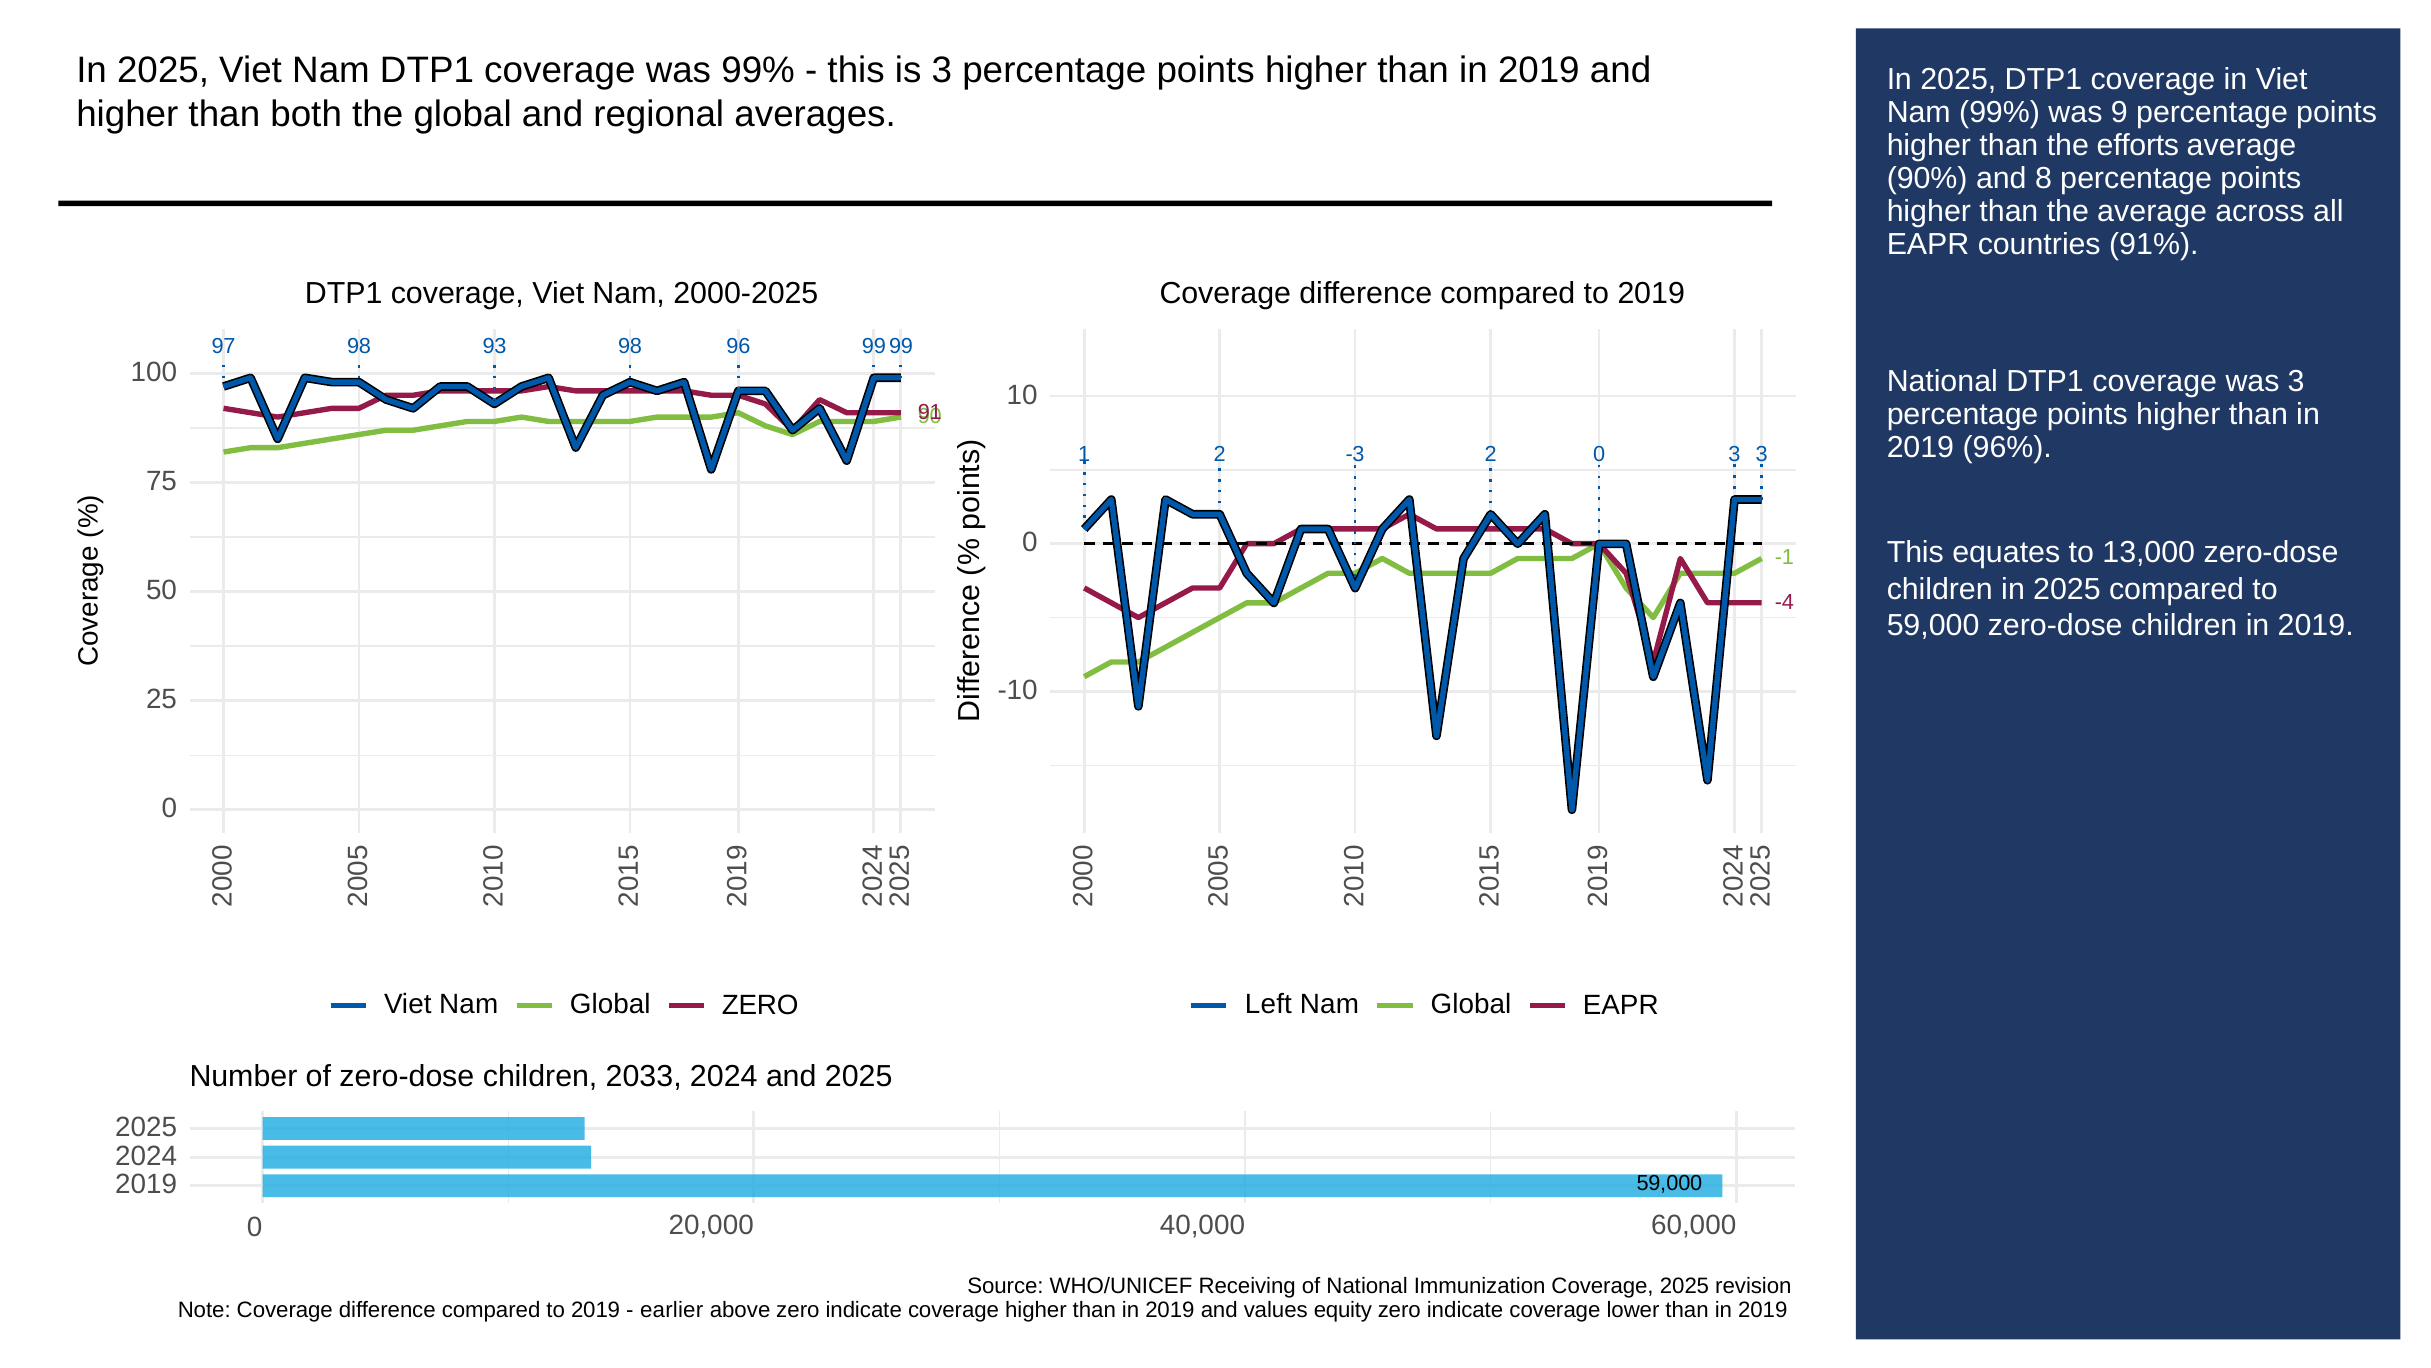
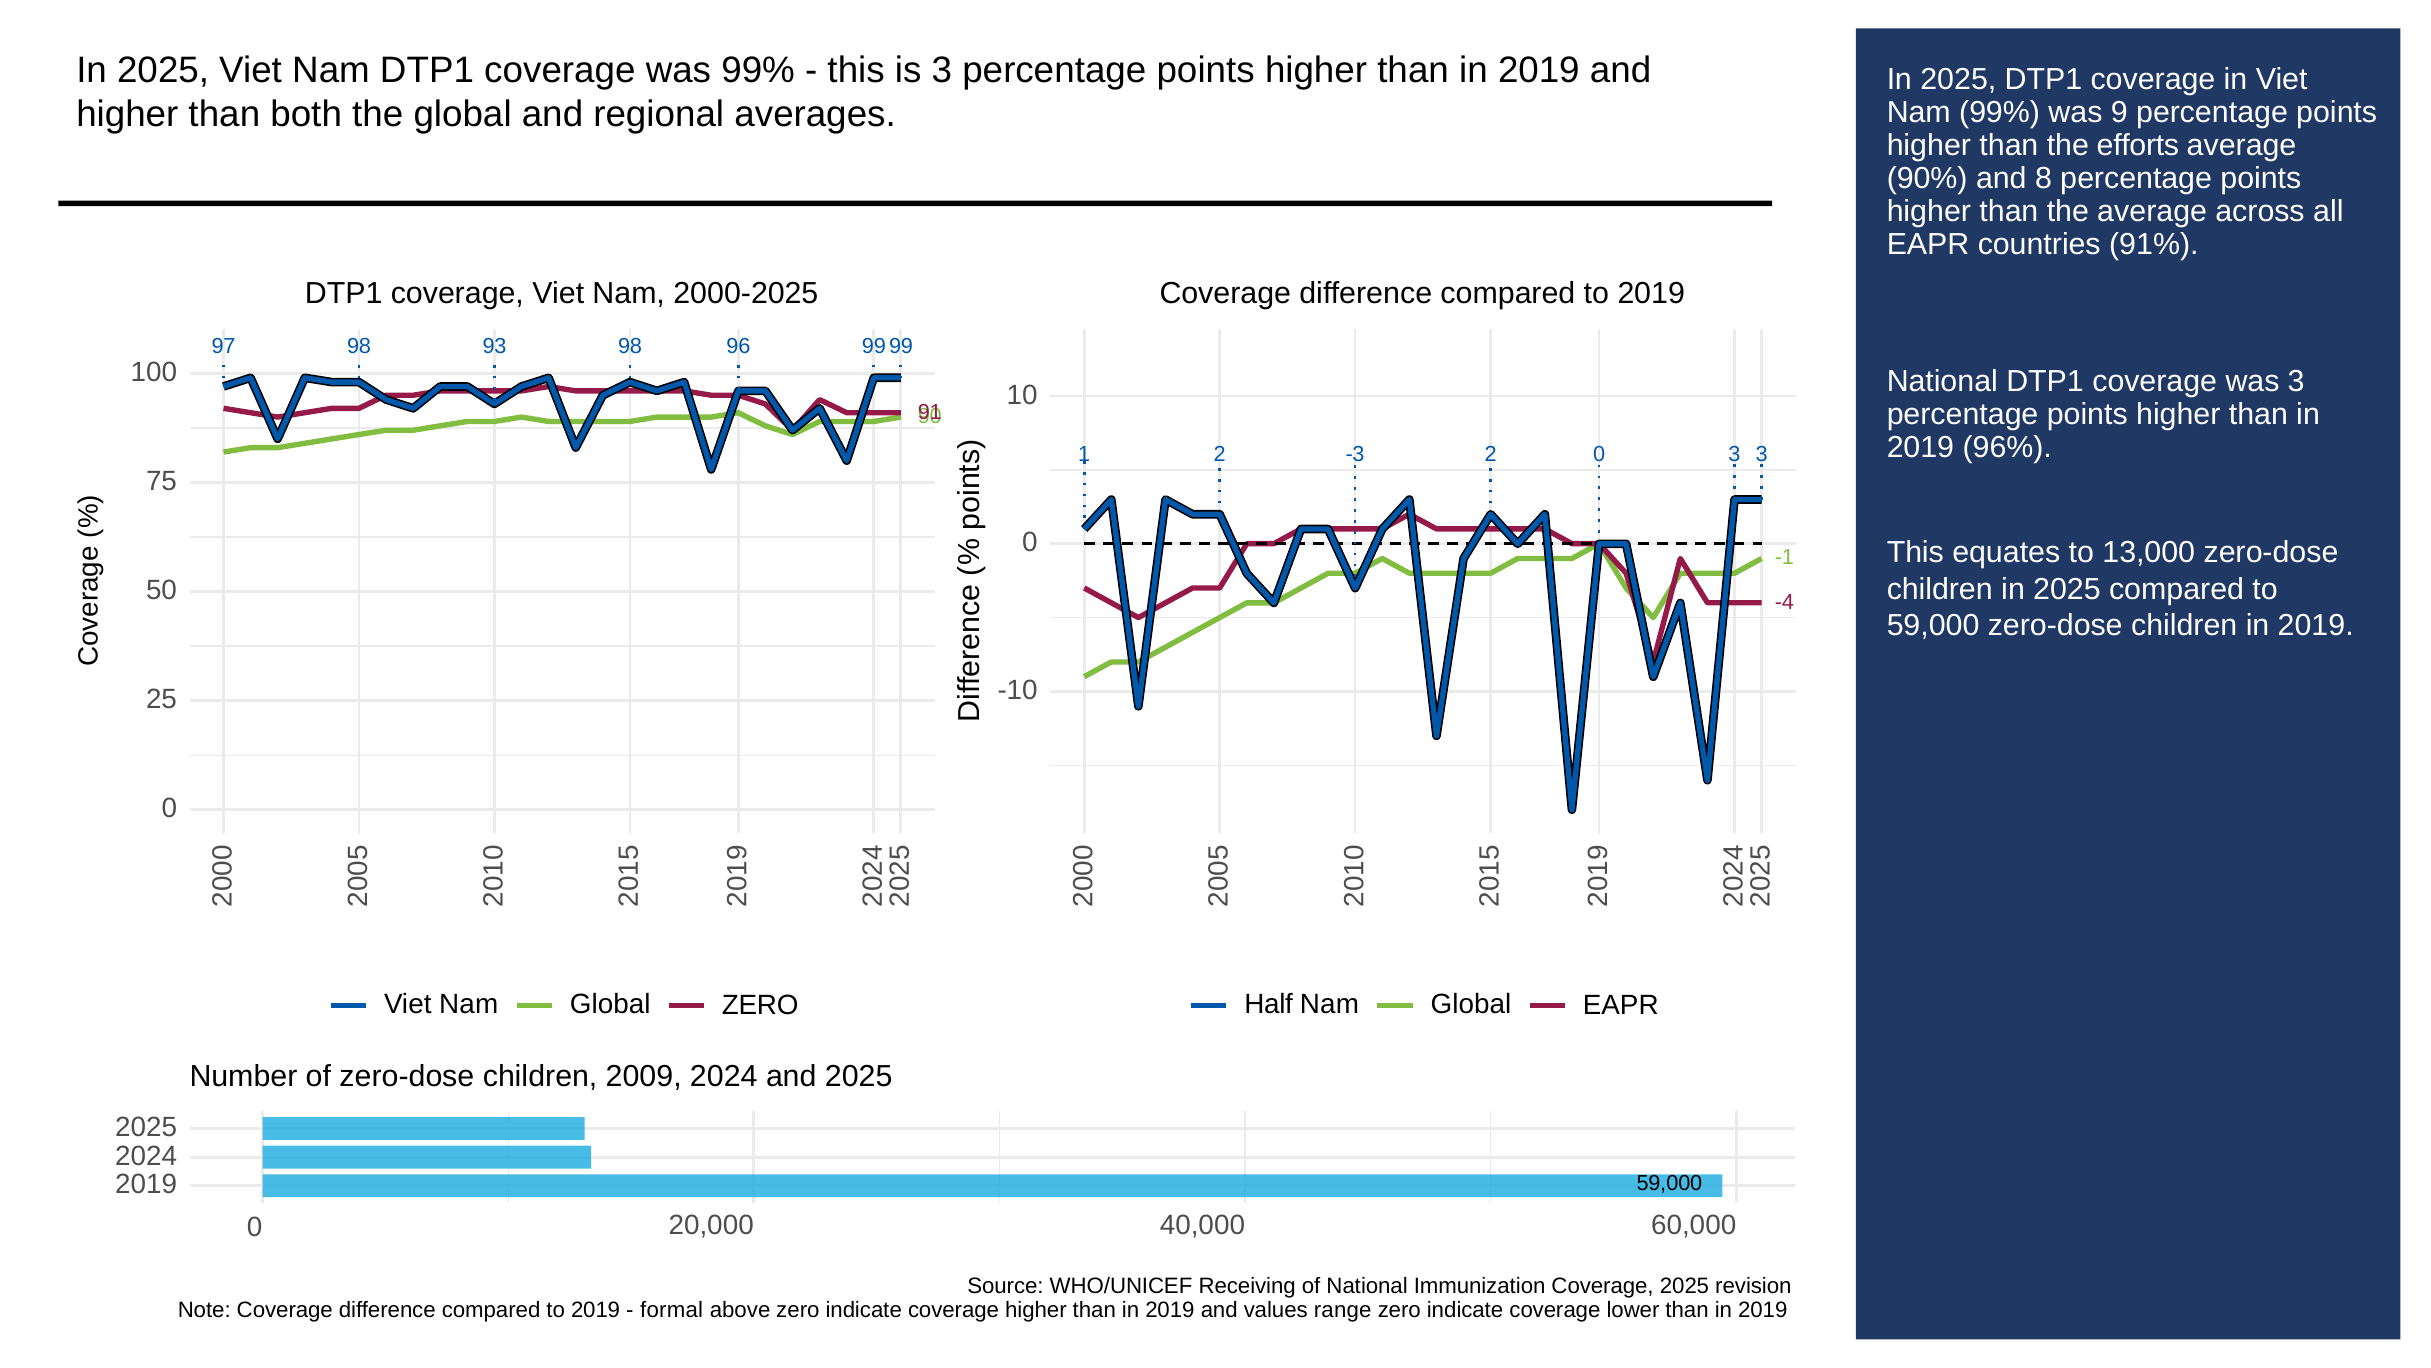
Left: Left -> Half
2033: 2033 -> 2009
earlier: earlier -> formal
equity: equity -> range
